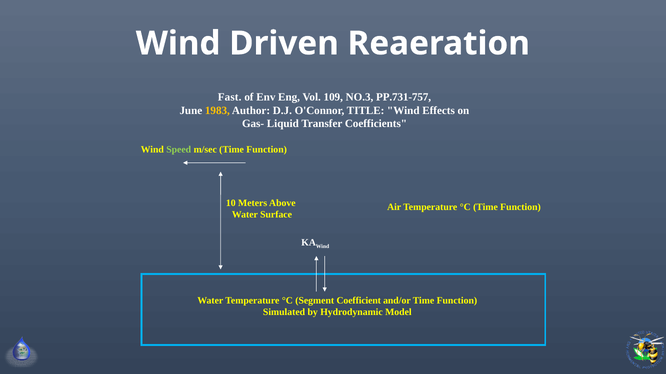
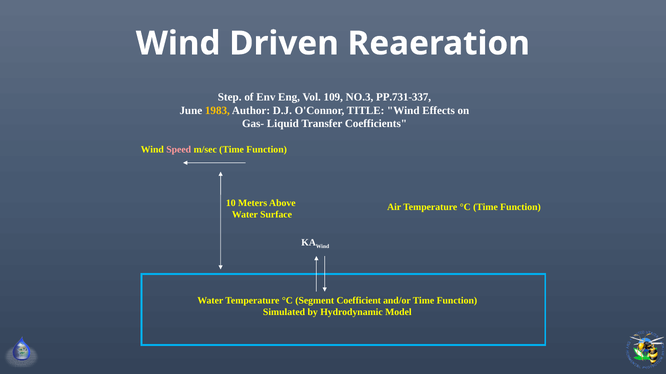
Fast: Fast -> Step
PP.731-757: PP.731-757 -> PP.731-337
Speed colour: light green -> pink
